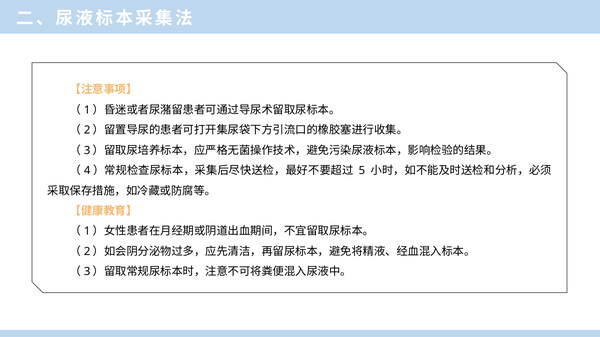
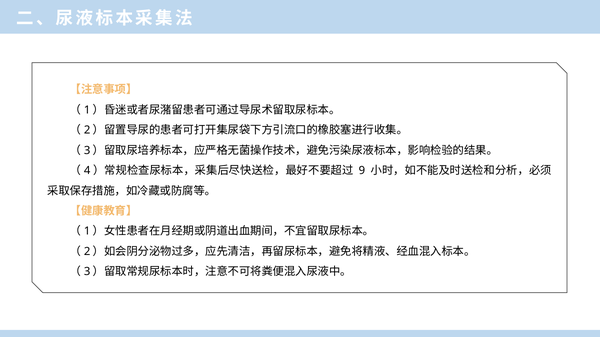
5: 5 -> 9
